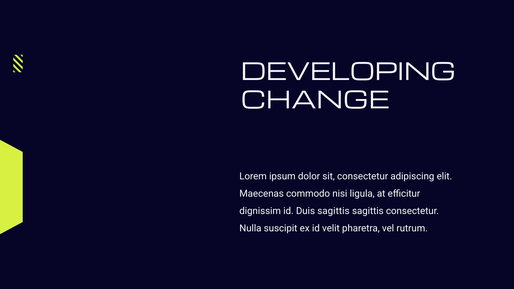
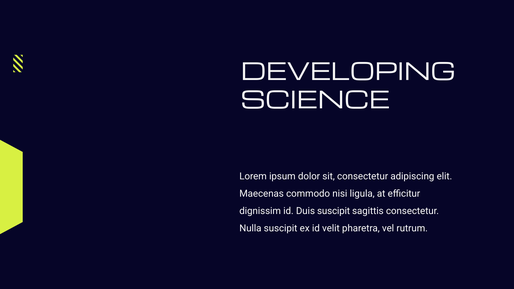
CHANGE: CHANGE -> SCIENCE
Duis sagittis: sagittis -> suscipit
